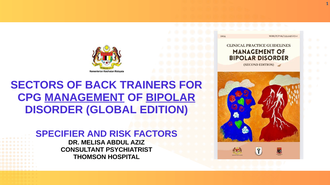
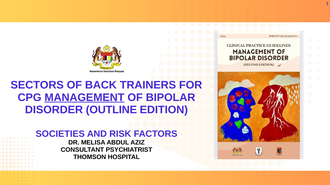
BIPOLAR underline: present -> none
GLOBAL: GLOBAL -> OUTLINE
SPECIFIER: SPECIFIER -> SOCIETIES
